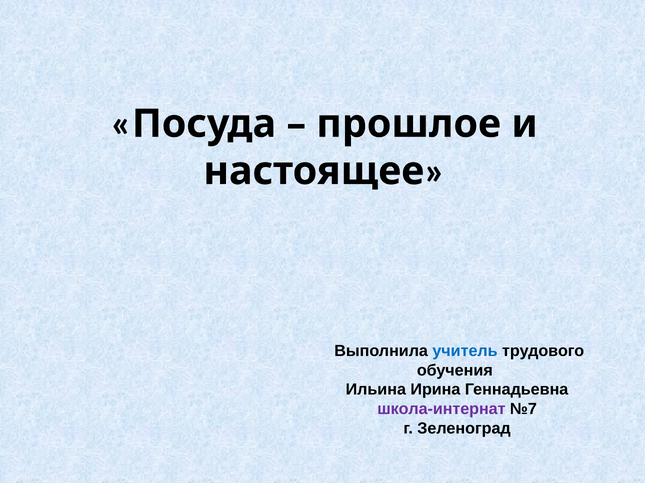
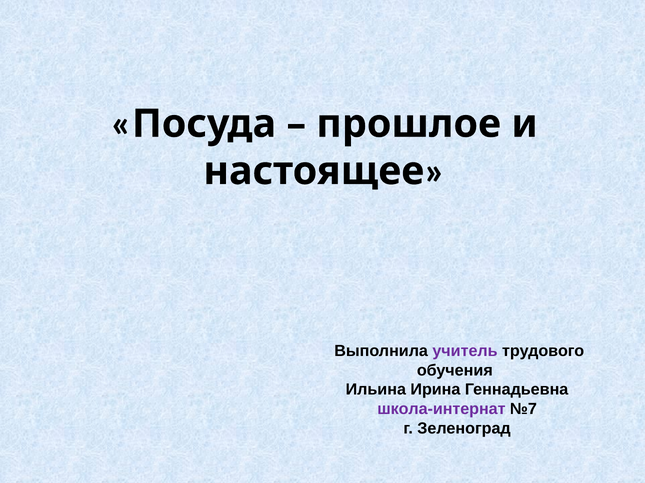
учитель colour: blue -> purple
